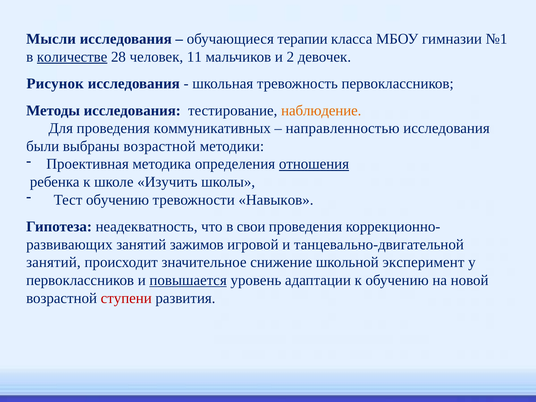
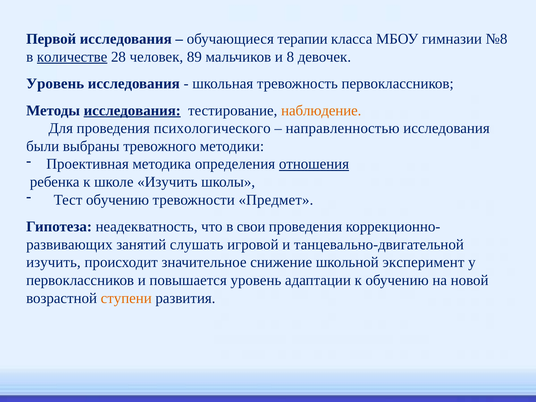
Мысли: Мысли -> Первой
№1: №1 -> №8
11: 11 -> 89
2: 2 -> 8
Рисунок at (55, 84): Рисунок -> Уровень
исследования at (132, 110) underline: none -> present
коммуникативных: коммуникативных -> психологического
выбраны возрастной: возрастной -> тревожного
Навыков: Навыков -> Предмет
зажимов: зажимов -> слушать
занятий at (53, 262): занятий -> изучить
повышается underline: present -> none
ступени colour: red -> orange
